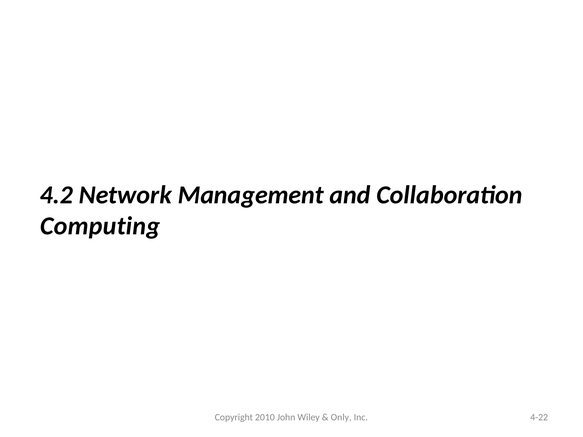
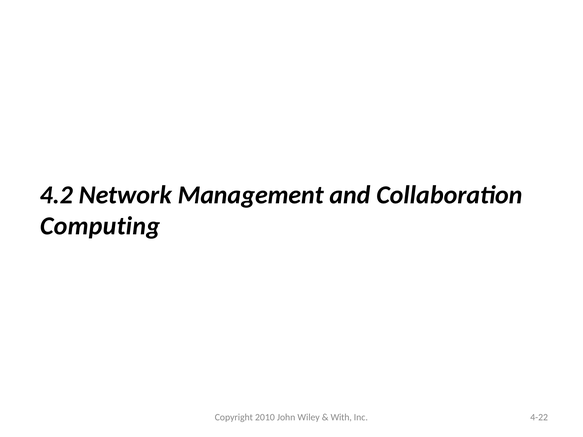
Only: Only -> With
